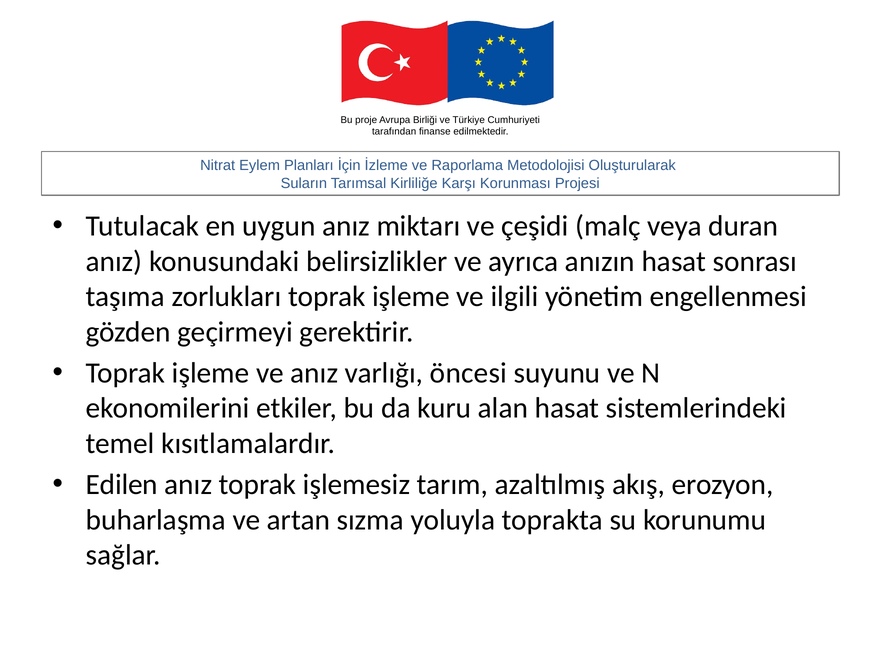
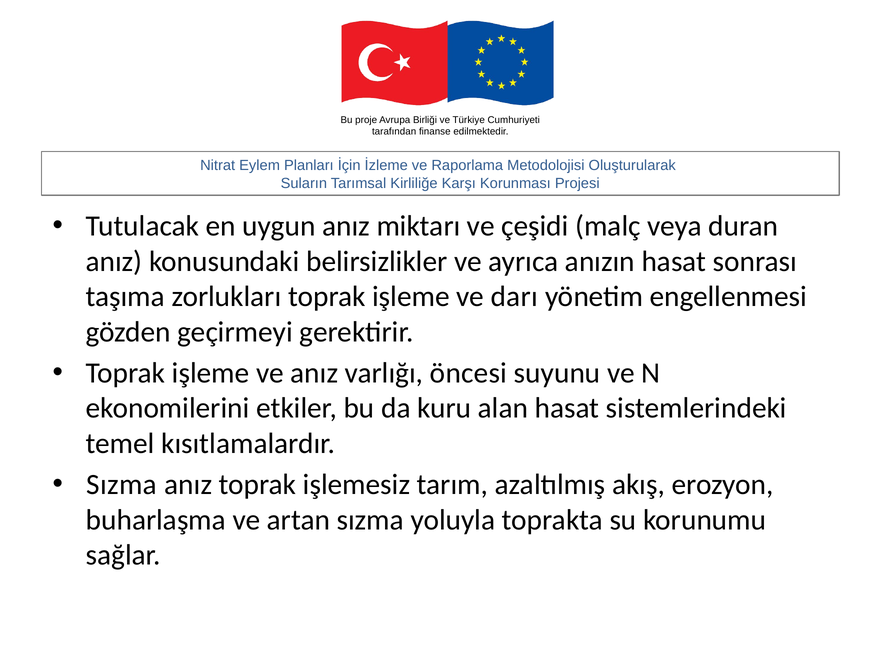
ilgili: ilgili -> darı
Edilen at (122, 484): Edilen -> Sızma
